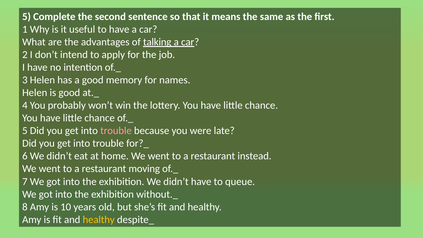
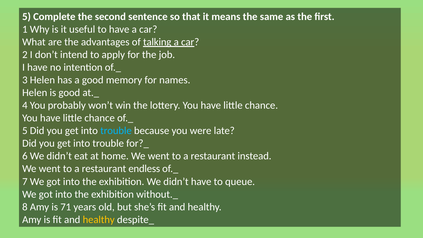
trouble at (116, 131) colour: pink -> light blue
moving: moving -> endless
10: 10 -> 71
